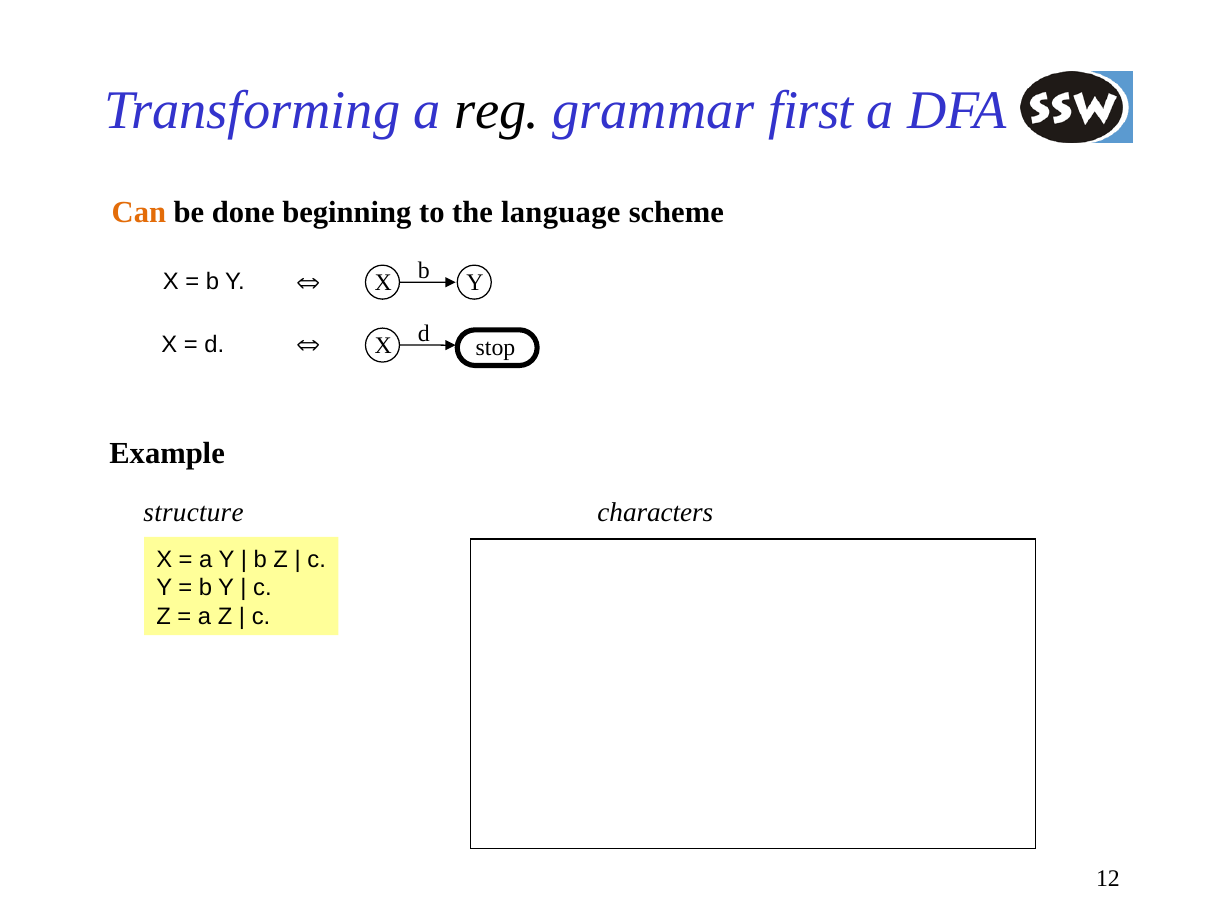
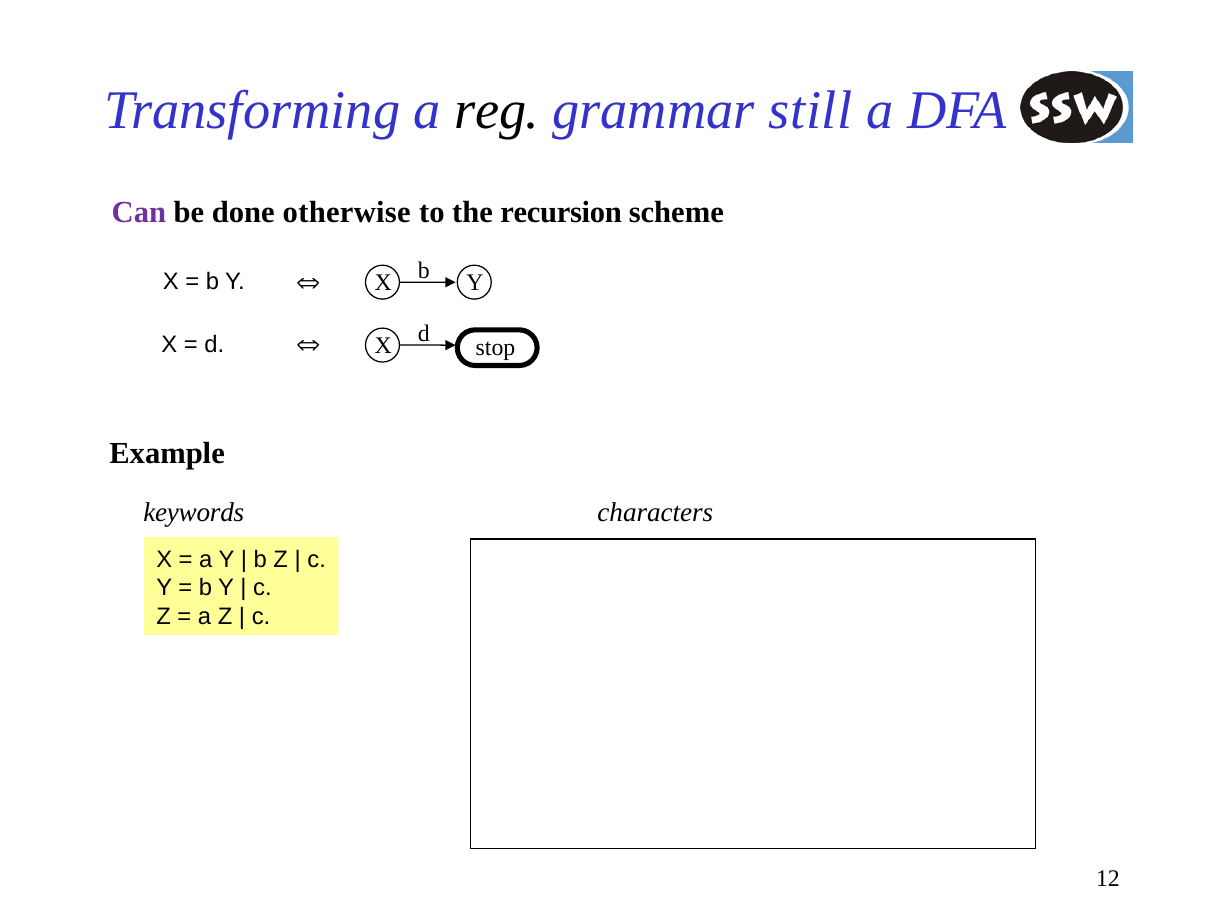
first: first -> still
Can colour: orange -> purple
beginning: beginning -> otherwise
language: language -> recursion
structure: structure -> keywords
